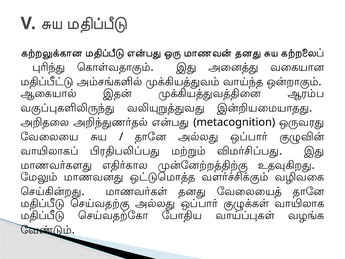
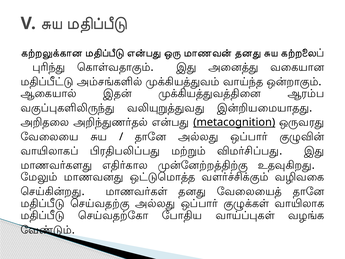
metacognition underline: none -> present
